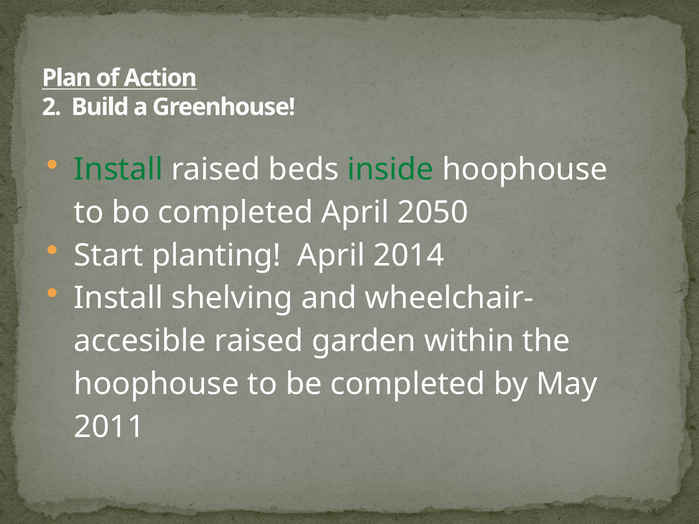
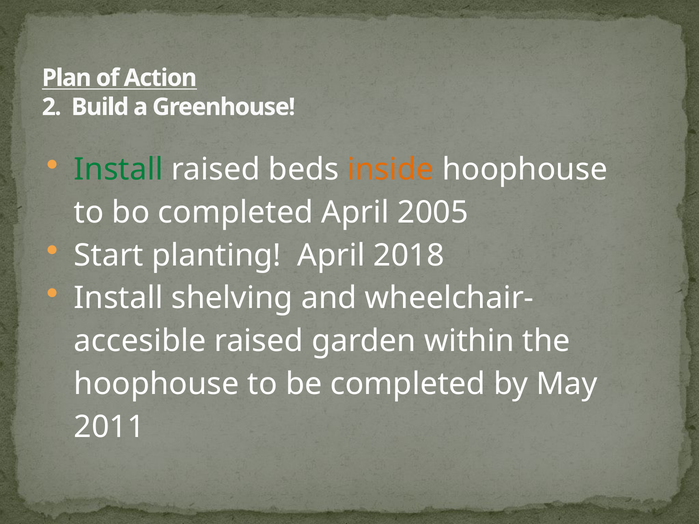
inside colour: green -> orange
2050: 2050 -> 2005
2014: 2014 -> 2018
